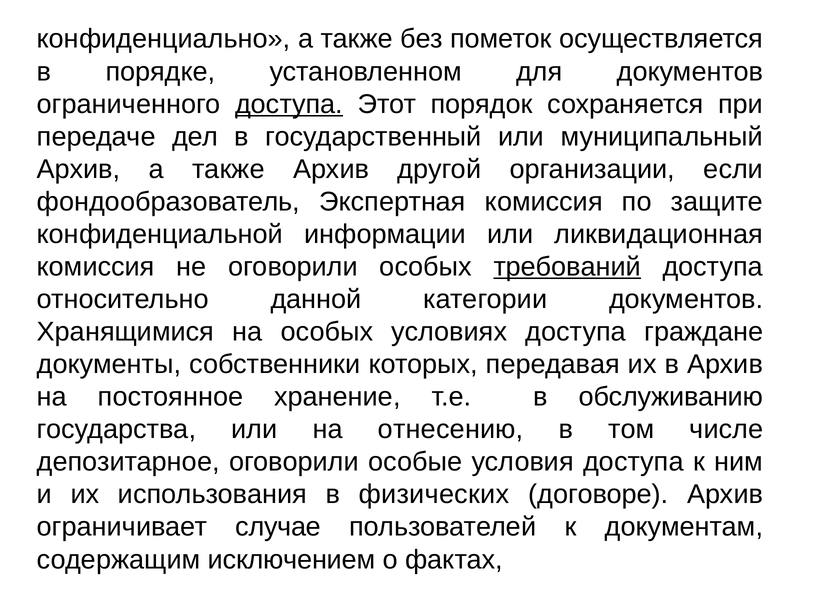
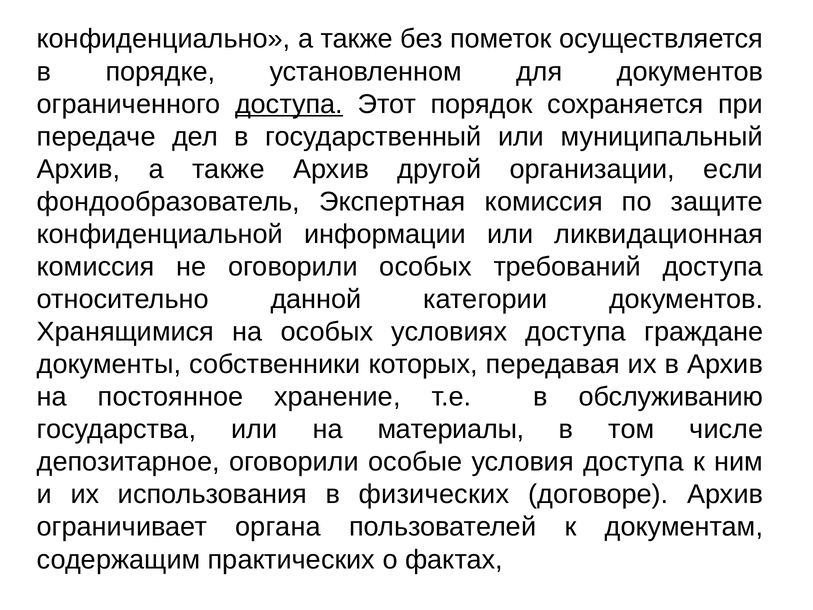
требований underline: present -> none
отнесению: отнесению -> материалы
случае: случае -> органа
исключением: исключением -> практических
